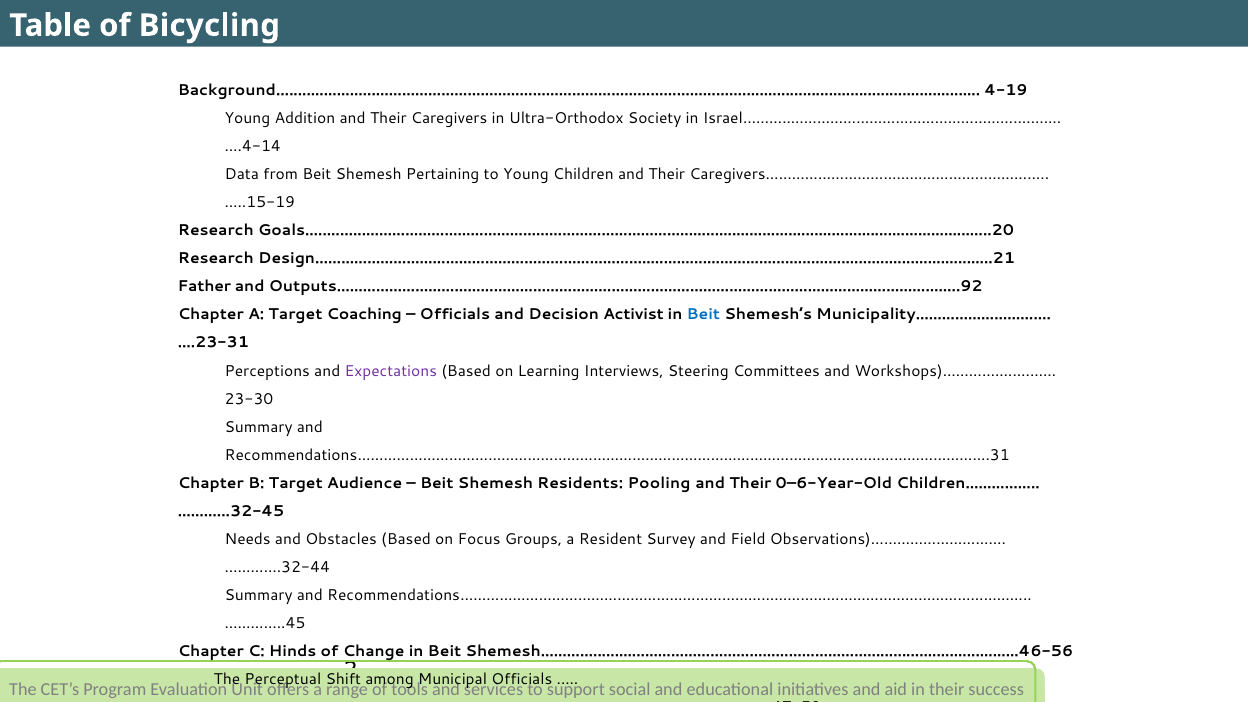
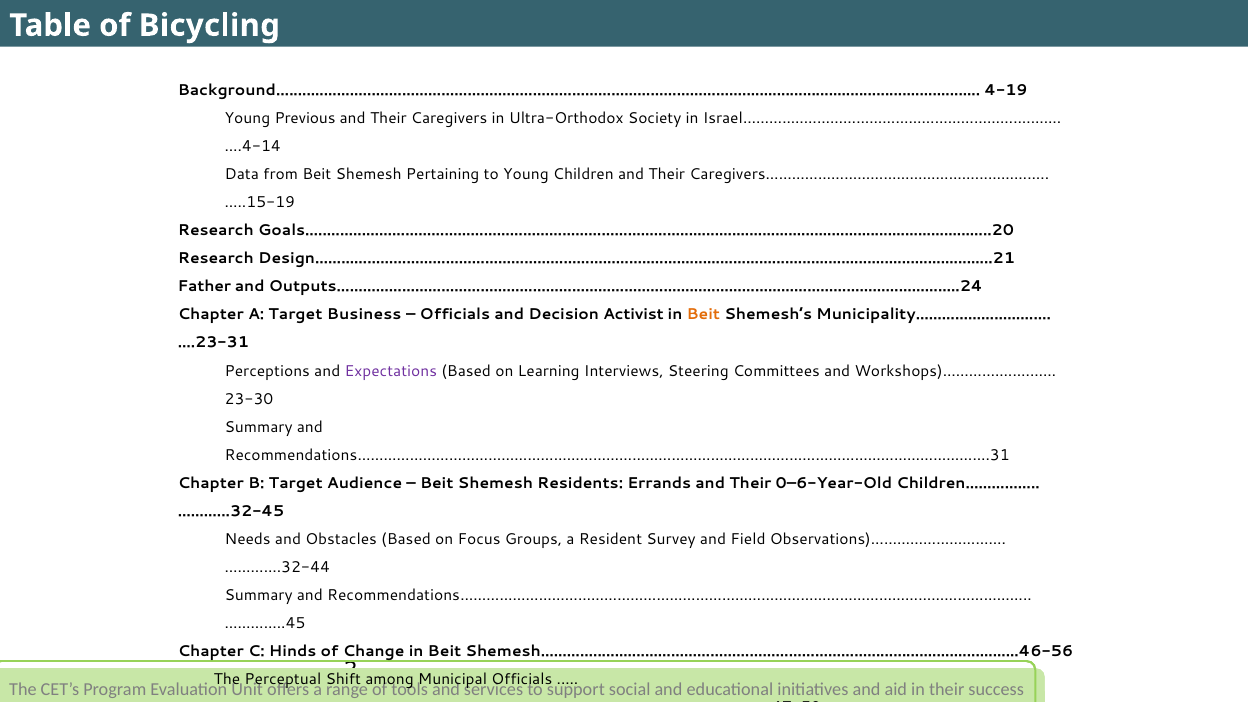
Addition: Addition -> Previous
Outputs……………………………………………………………………………………………………………………………..92: Outputs……………………………………………………………………………………………………………………………..92 -> Outputs……………………………………………………………………………………………………………………………..24
Coaching: Coaching -> Business
Beit at (703, 315) colour: blue -> orange
Pooling: Pooling -> Errands
